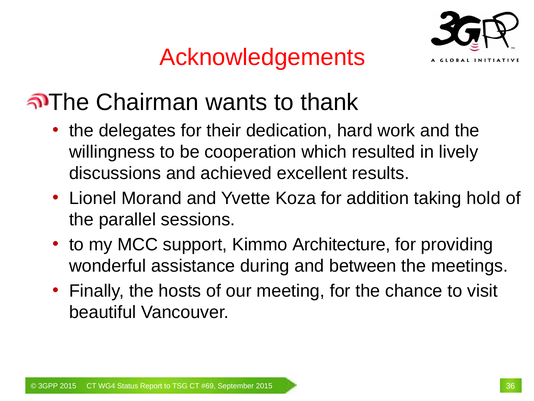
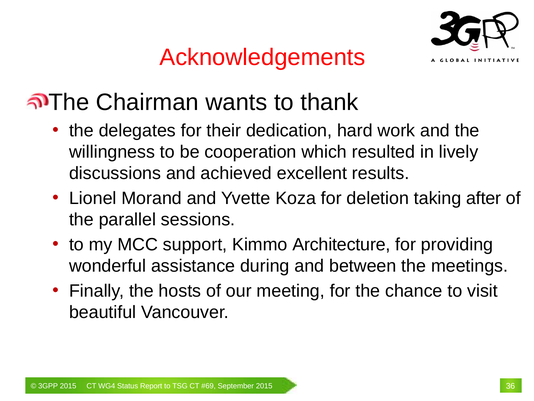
addition: addition -> deletion
hold: hold -> after
